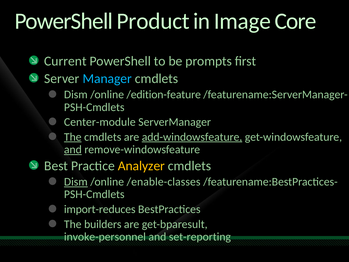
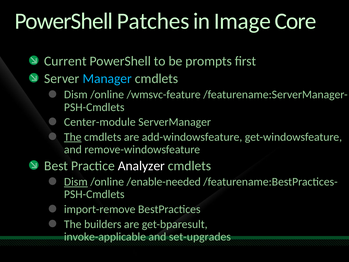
Product: Product -> Patches
/edition-feature: /edition-feature -> /wmsvc-feature
add-windowsfeature underline: present -> none
and at (73, 149) underline: present -> none
Analyzer colour: yellow -> white
/enable-classes: /enable-classes -> /enable-needed
import-reduces: import-reduces -> import-remove
invoke-personnel: invoke-personnel -> invoke-applicable
set-reporting: set-reporting -> set-upgrades
